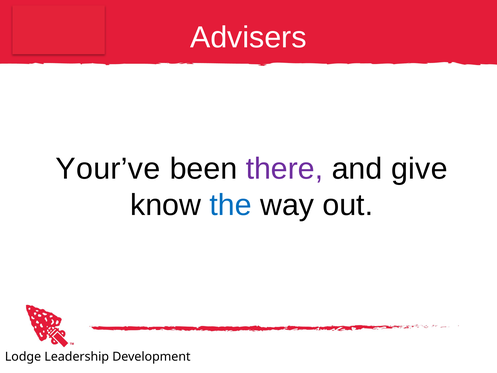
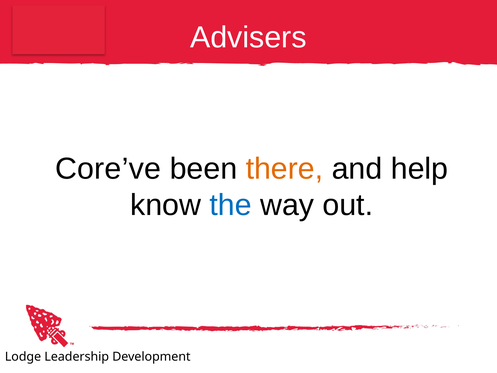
Your’ve: Your’ve -> Core’ve
there colour: purple -> orange
give: give -> help
